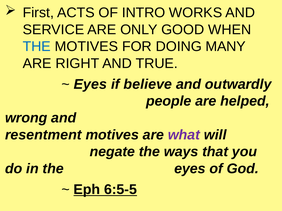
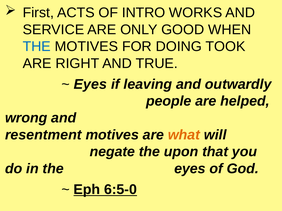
MANY: MANY -> TOOK
believe: believe -> leaving
what colour: purple -> orange
ways: ways -> upon
6:5-5: 6:5-5 -> 6:5-0
